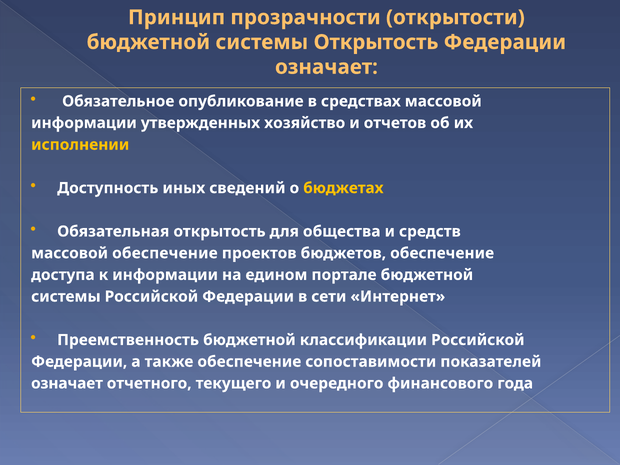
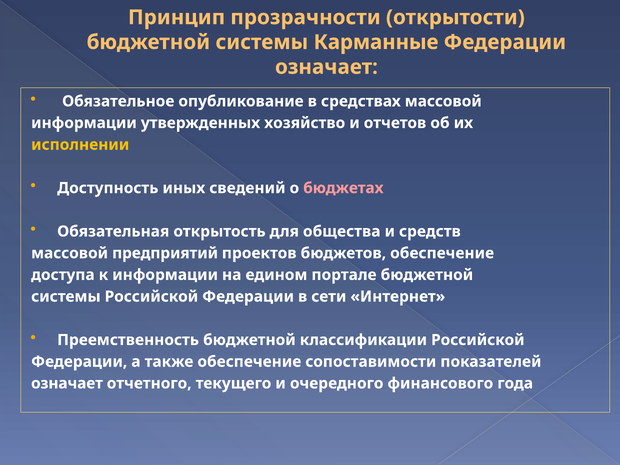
системы Открытость: Открытость -> Карманные
бюджетах colour: yellow -> pink
массовой обеспечение: обеспечение -> предприятий
